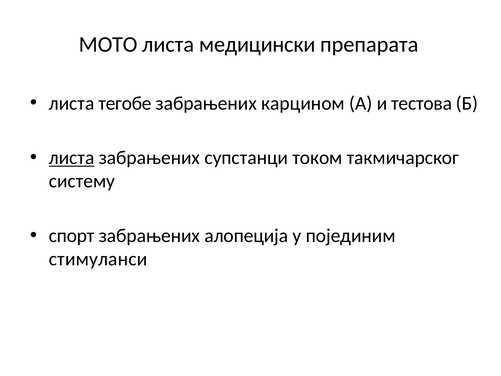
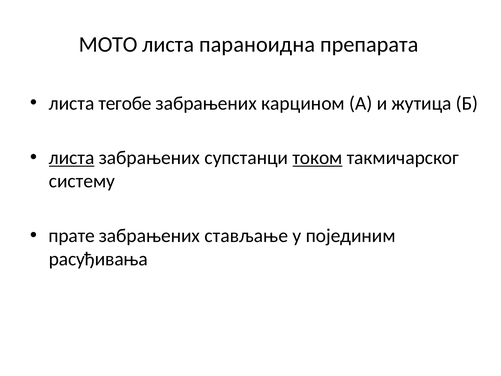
медицински: медицински -> параноидна
тестова: тестова -> жутица
током underline: none -> present
спорт: спорт -> прате
алопеција: алопеција -> стављање
стимуланси: стимуланси -> расуђивања
